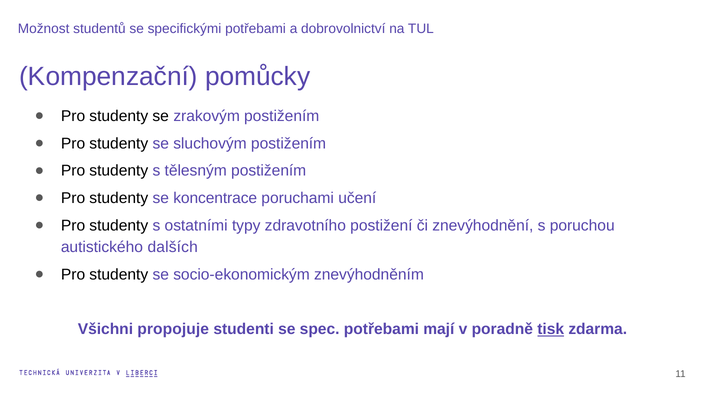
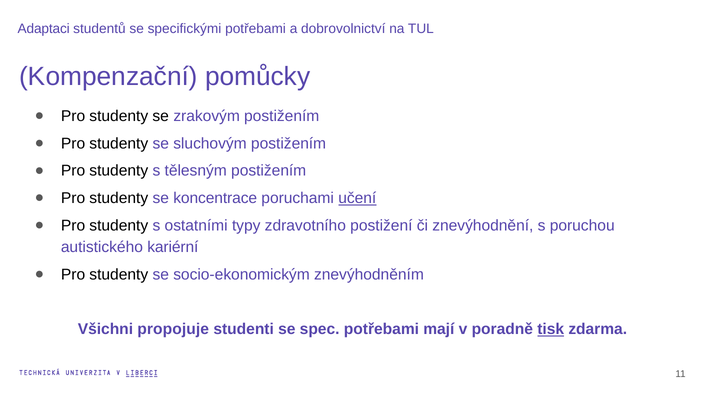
Možnost: Možnost -> Adaptaci
učení underline: none -> present
dalších: dalších -> kariérní
